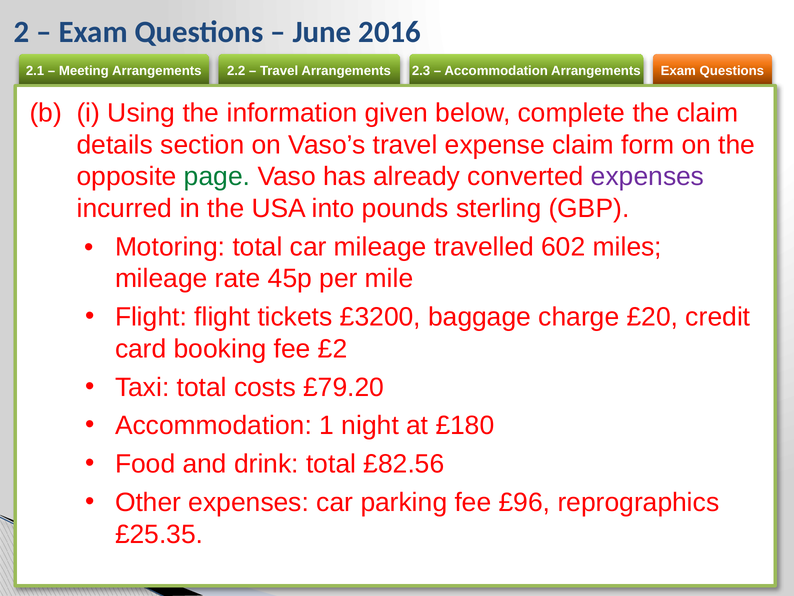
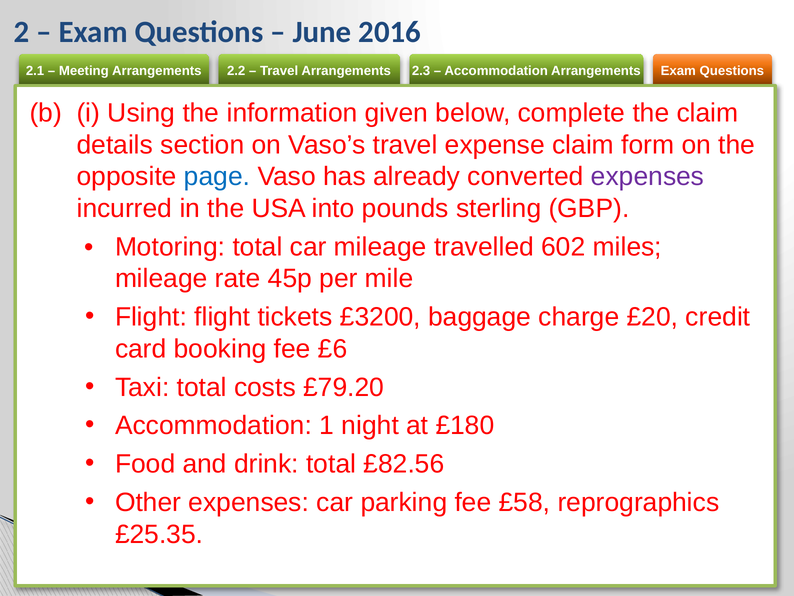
page colour: green -> blue
£2: £2 -> £6
£96: £96 -> £58
